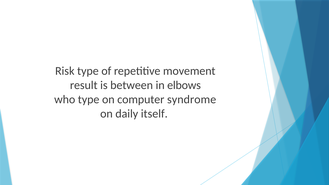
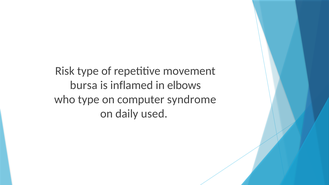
result: result -> bursa
between: between -> inflamed
itself: itself -> used
